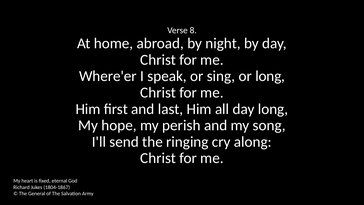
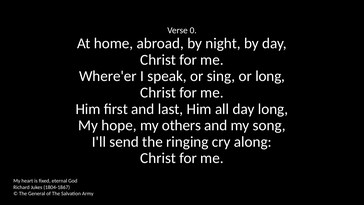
8: 8 -> 0
perish: perish -> others
